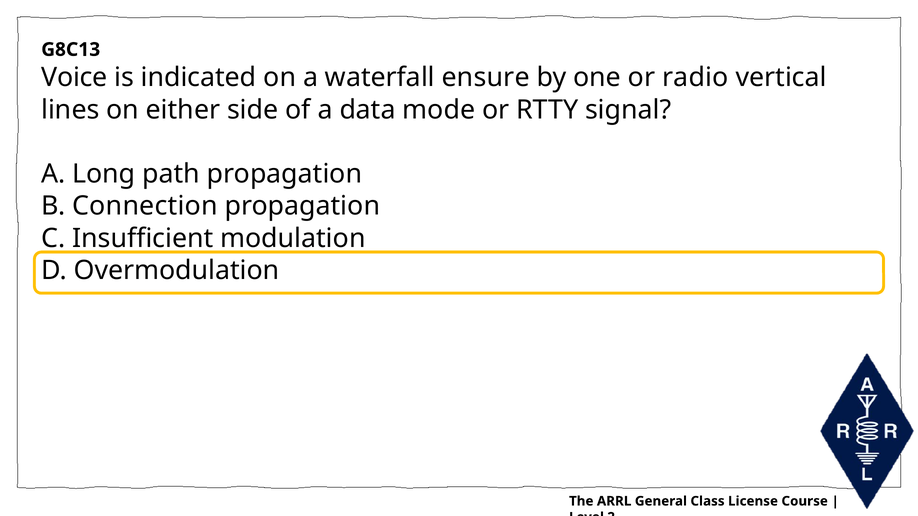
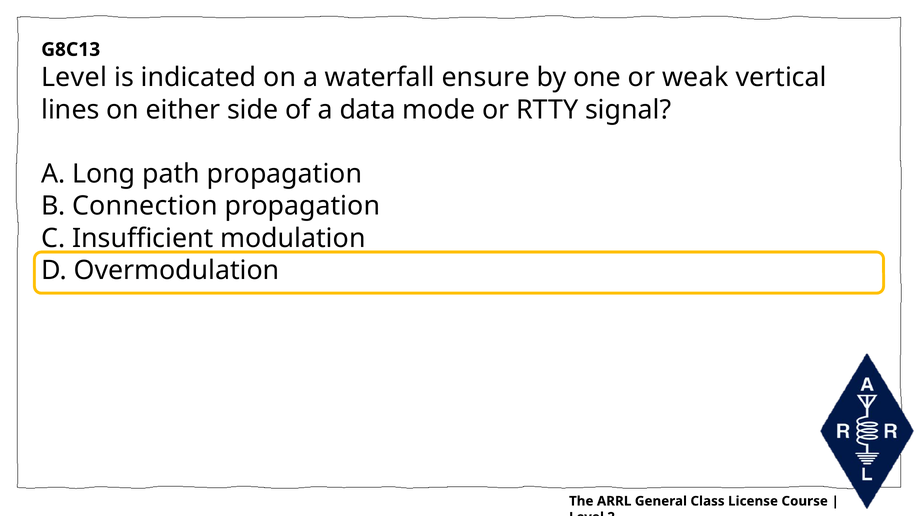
Voice at (74, 78): Voice -> Level
radio: radio -> weak
